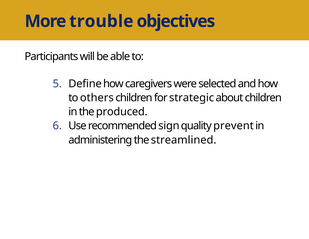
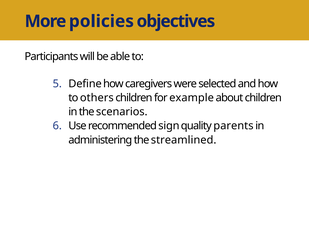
trouble: trouble -> policies
strategic: strategic -> example
produced: produced -> scenarios
prevent: prevent -> parents
